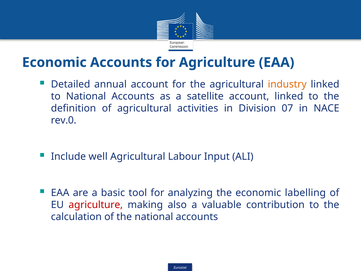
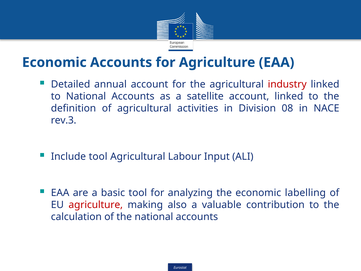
industry colour: orange -> red
07: 07 -> 08
rev.0: rev.0 -> rev.3
Include well: well -> tool
